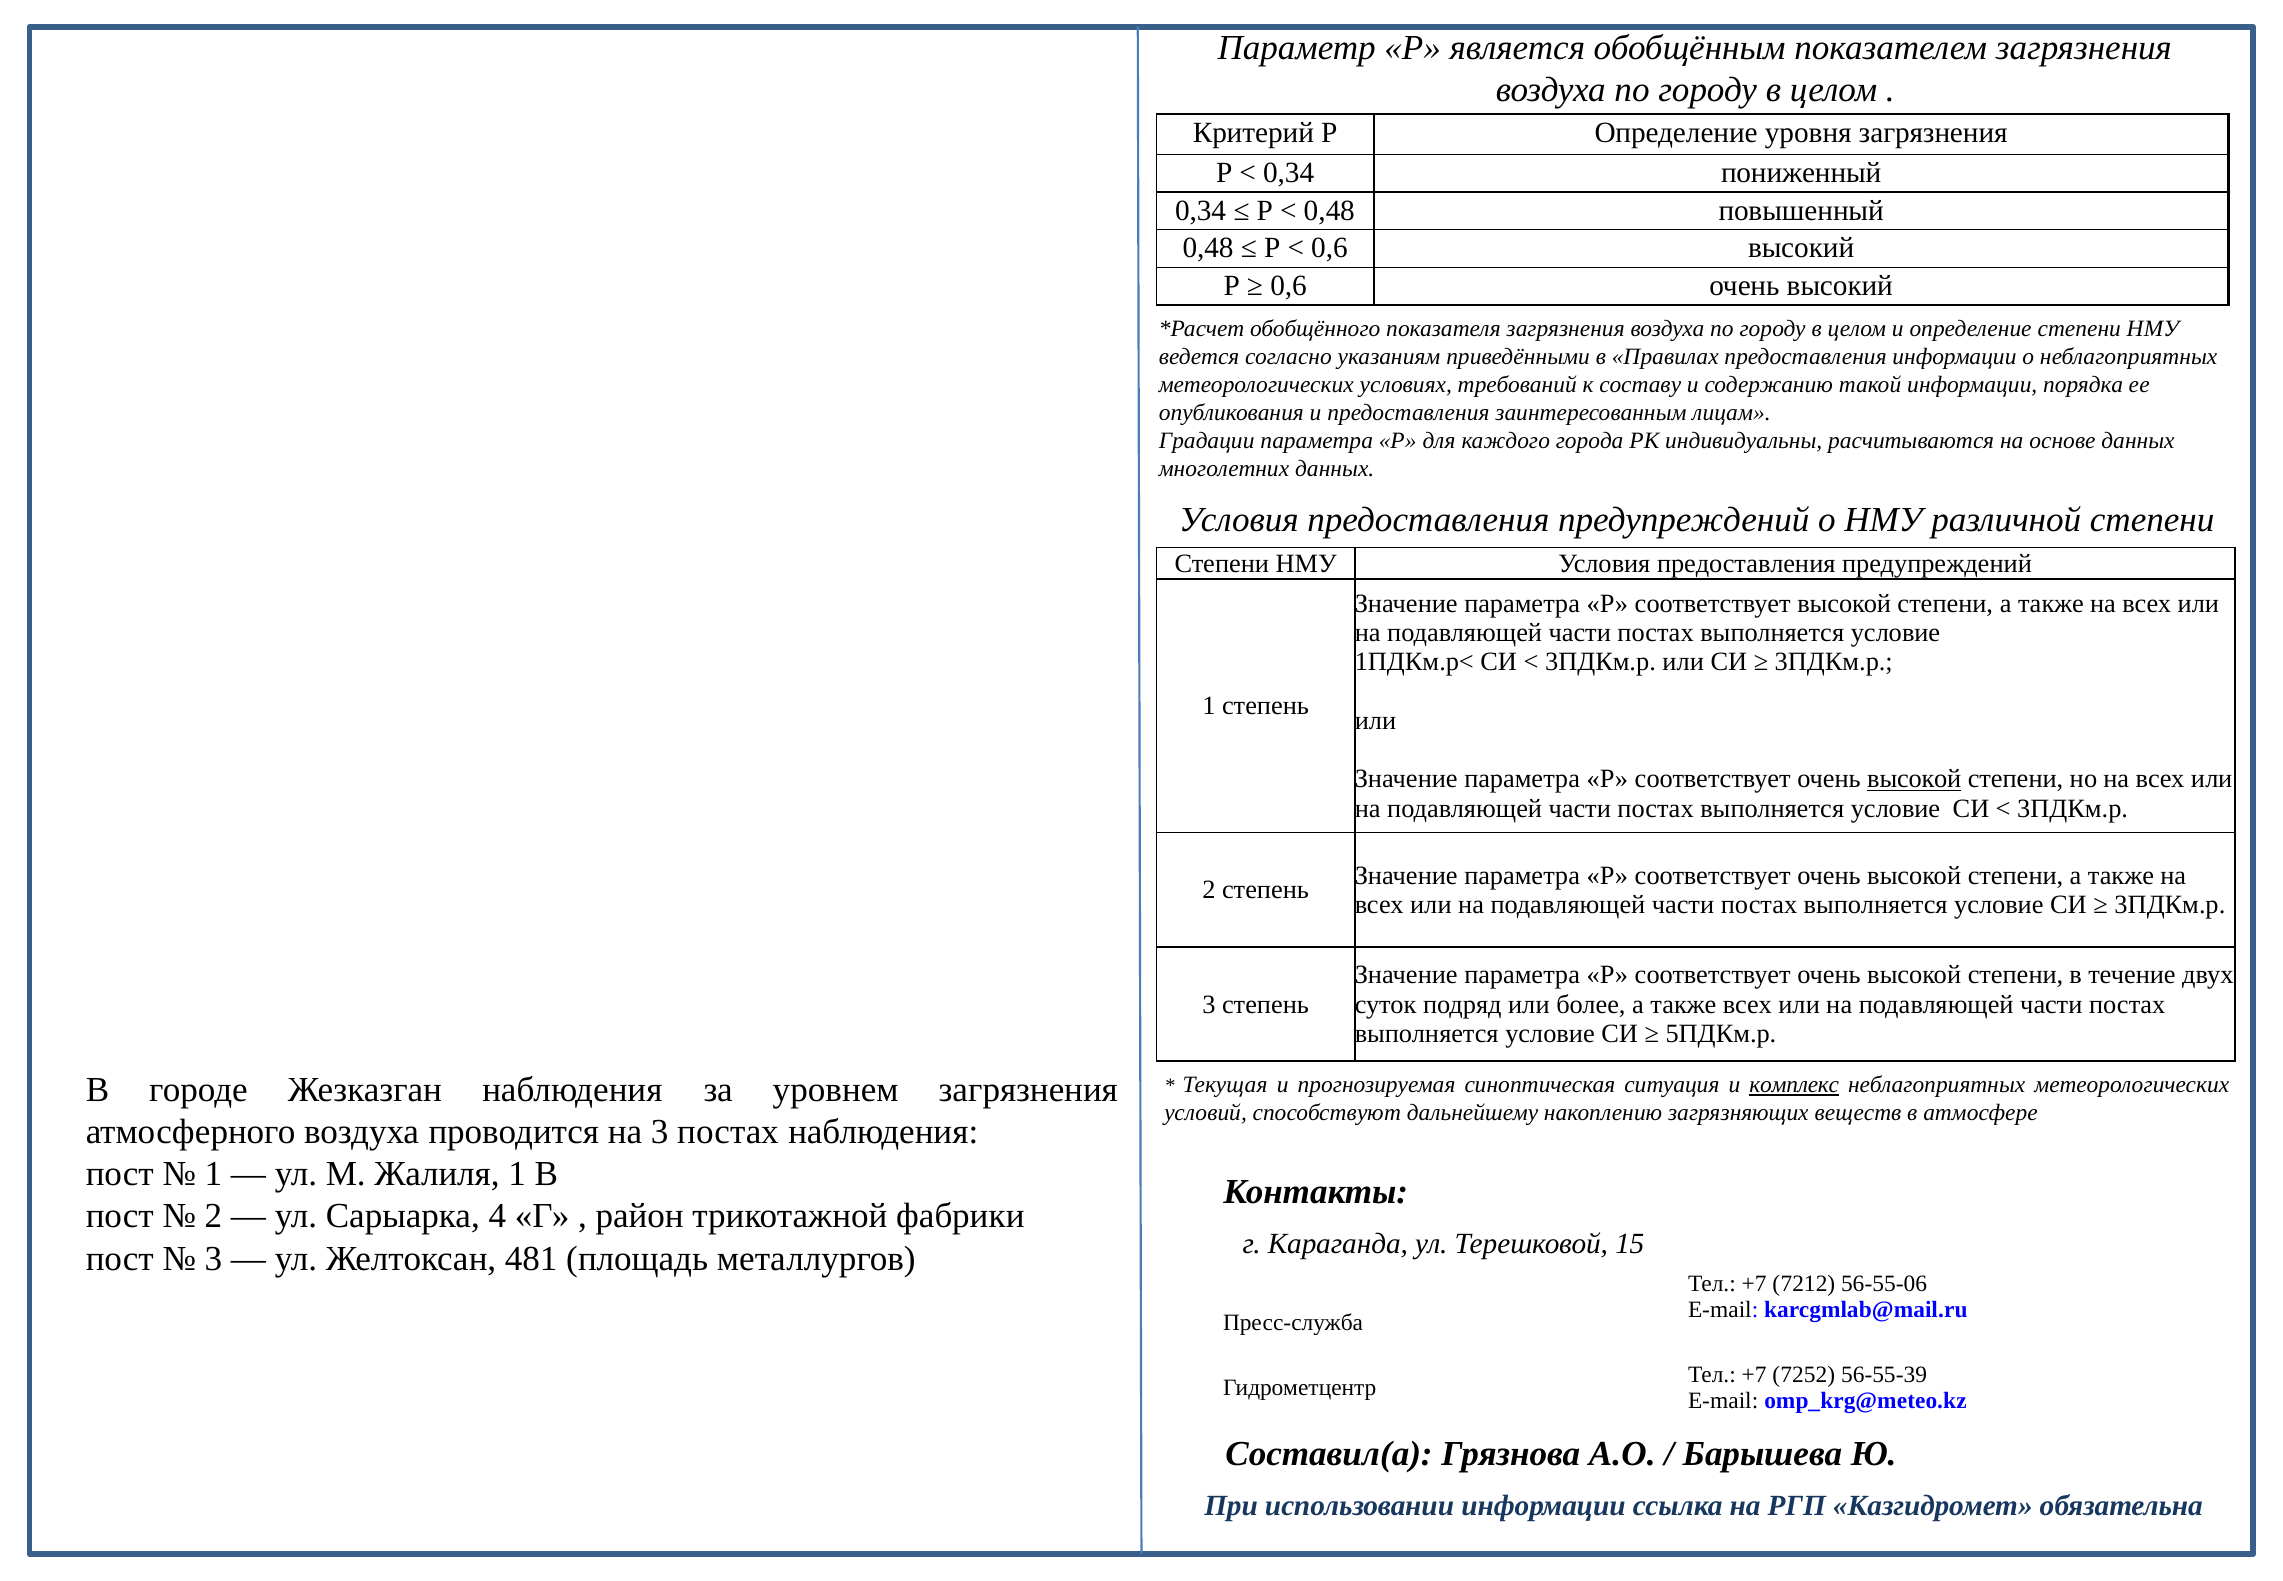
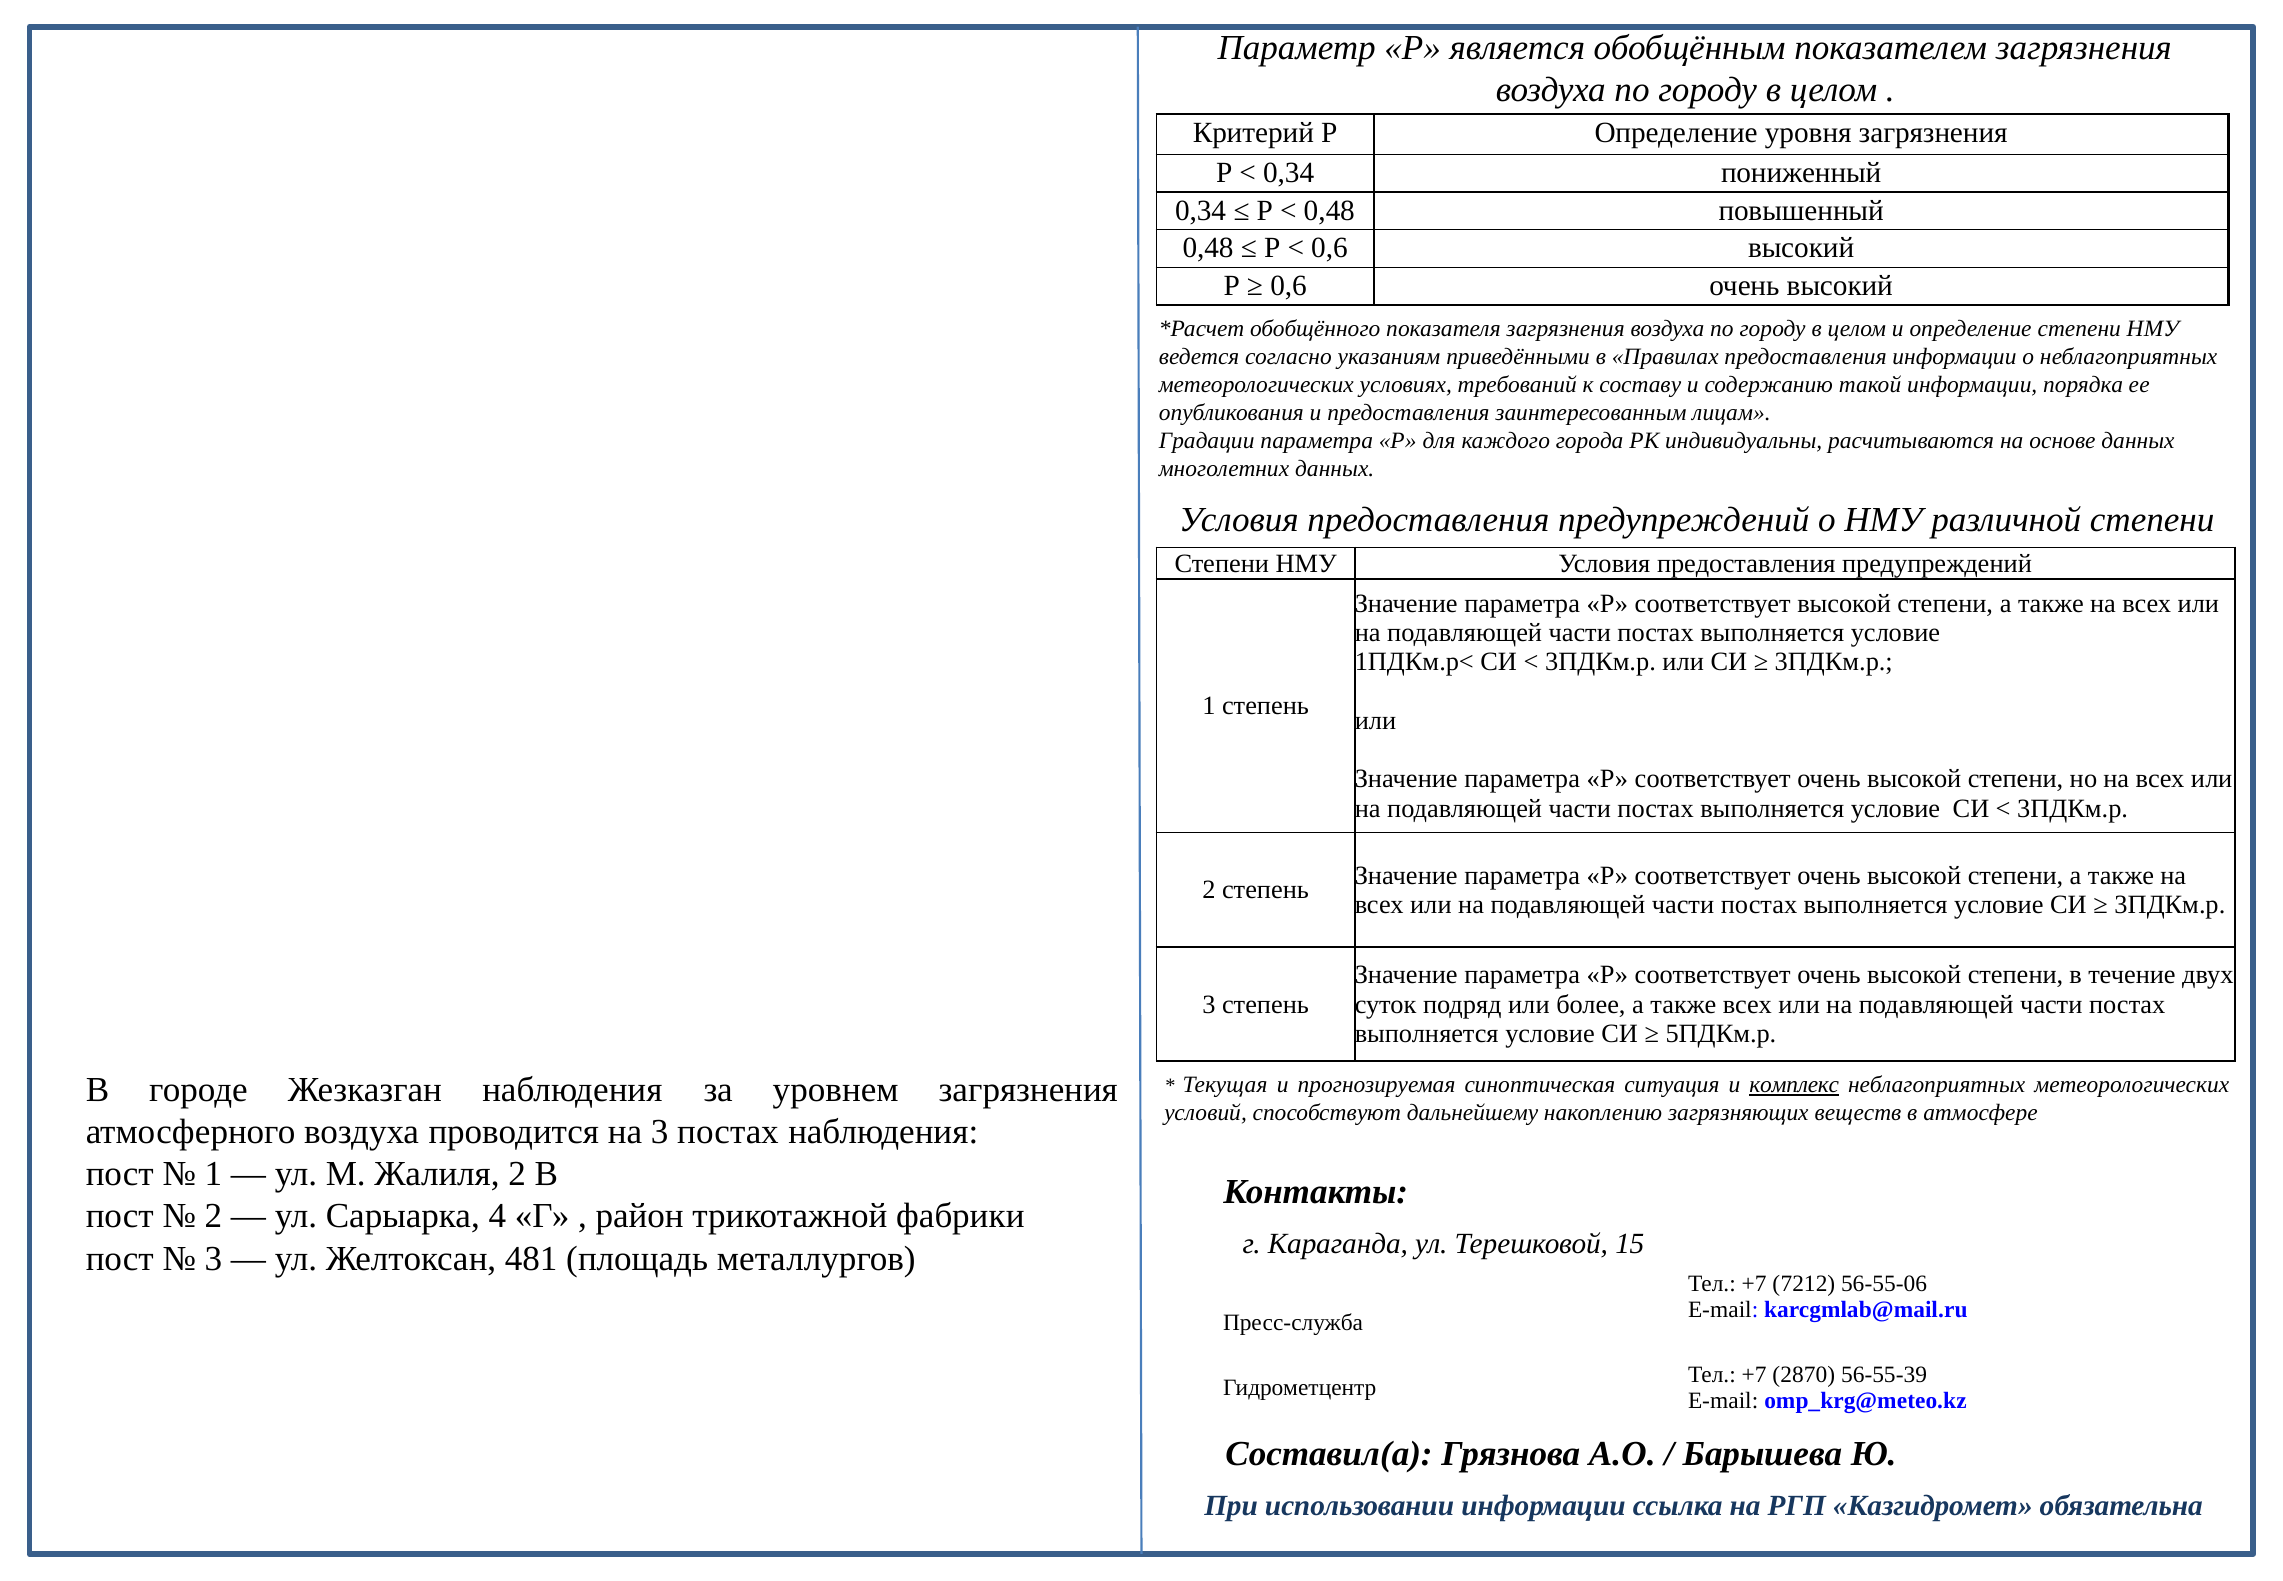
высокой at (1914, 779) underline: present -> none
Жалиля 1: 1 -> 2
7252: 7252 -> 2870
